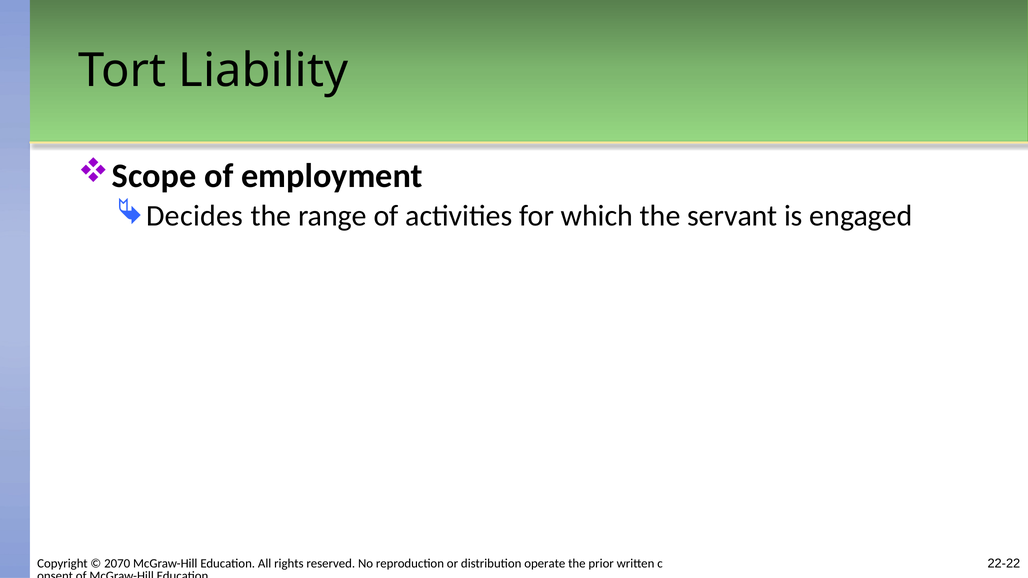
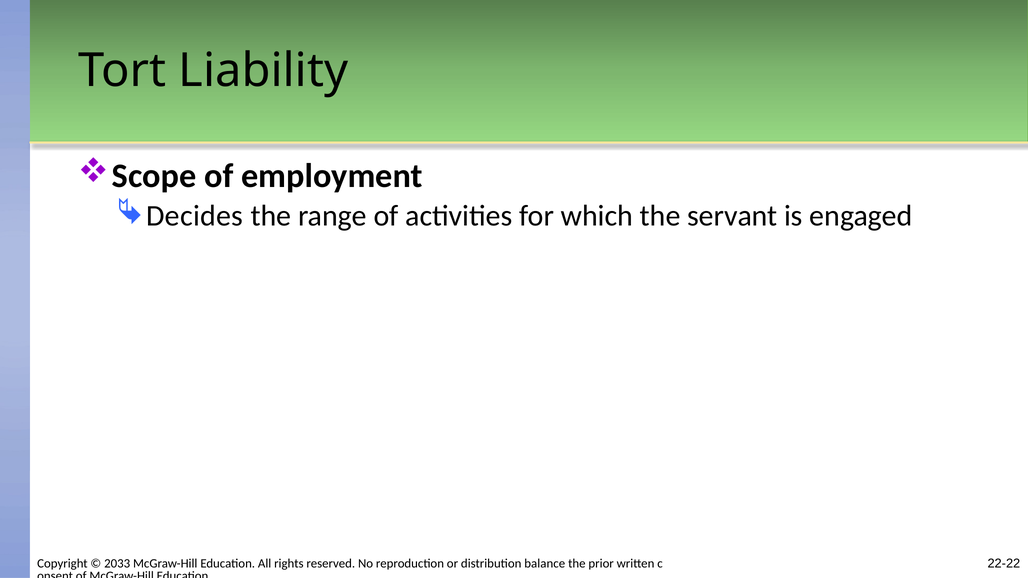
2070: 2070 -> 2033
operate: operate -> balance
